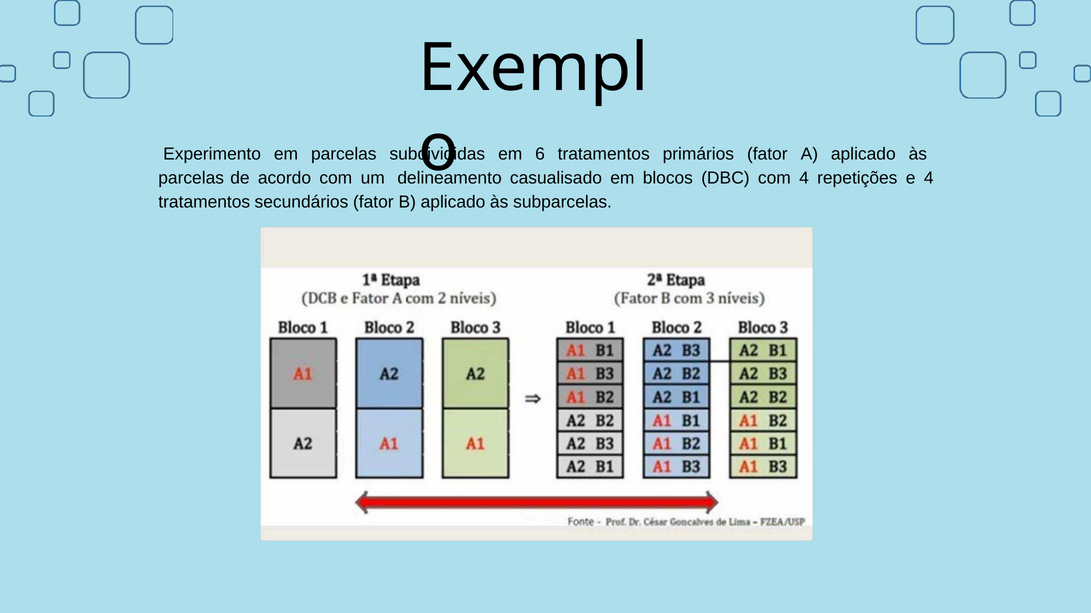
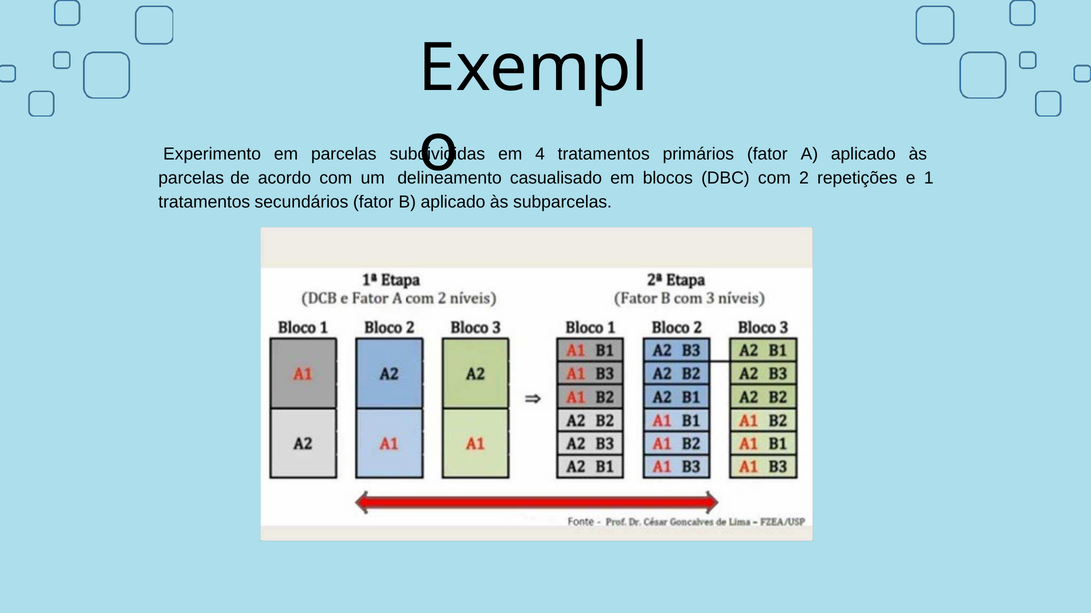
6: 6 -> 4
com 4: 4 -> 2
e 4: 4 -> 1
